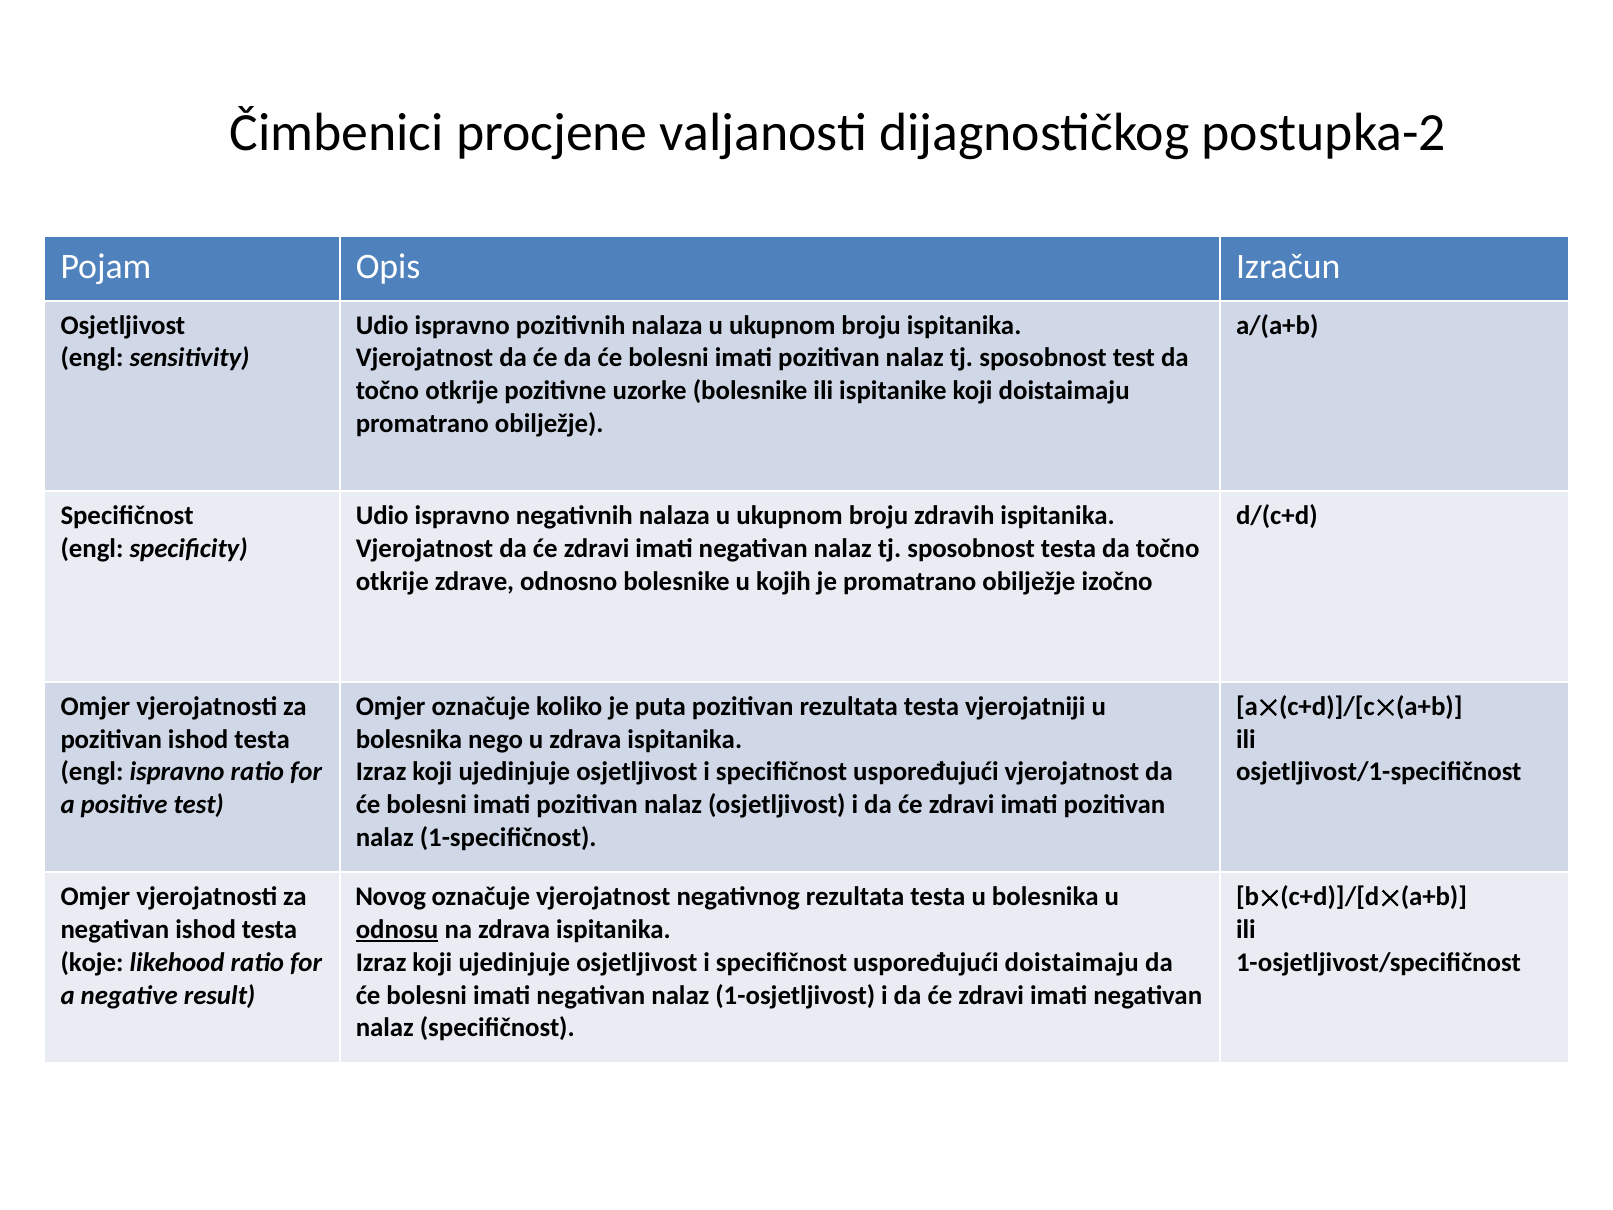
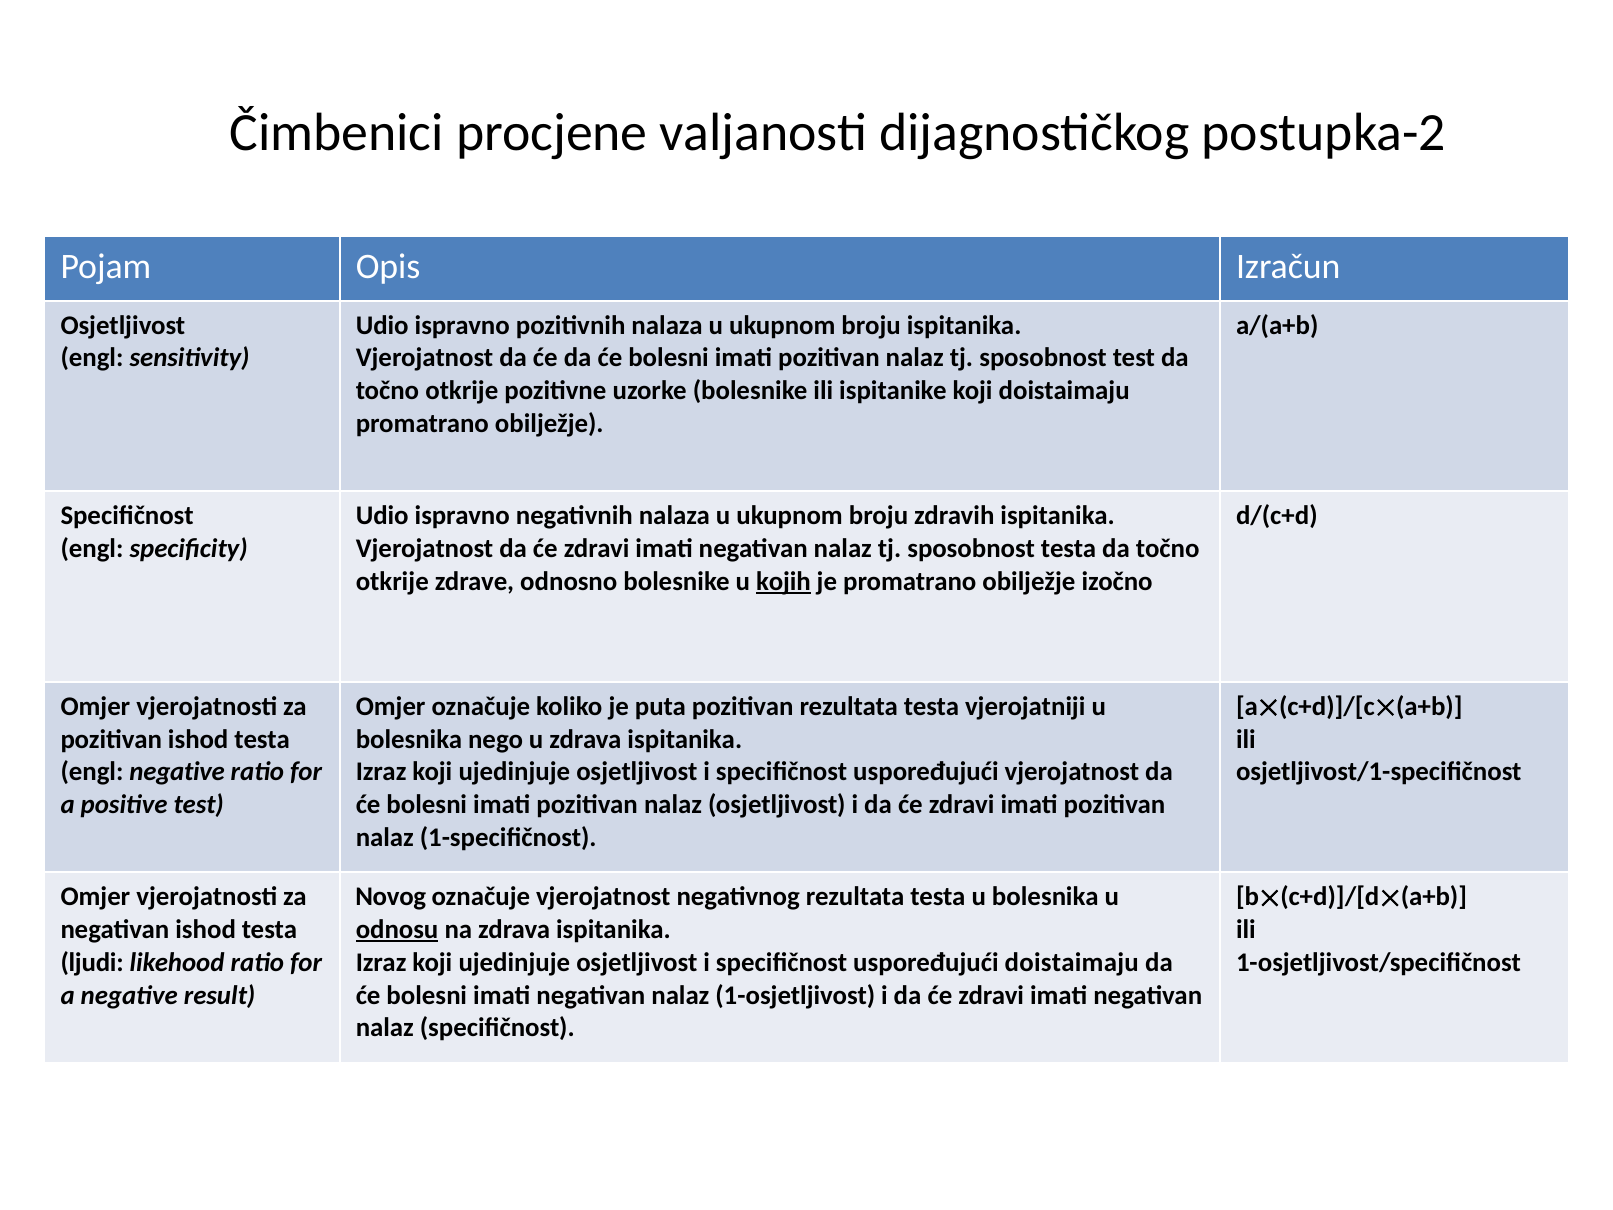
kojih underline: none -> present
engl ispravno: ispravno -> negative
koje: koje -> ljudi
